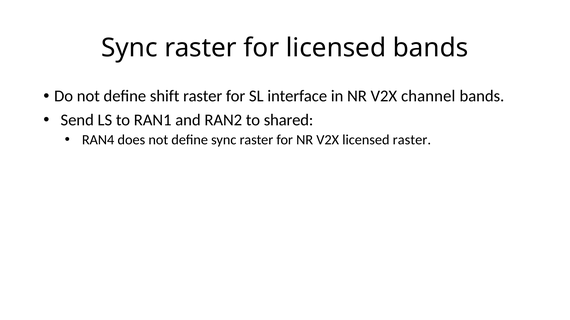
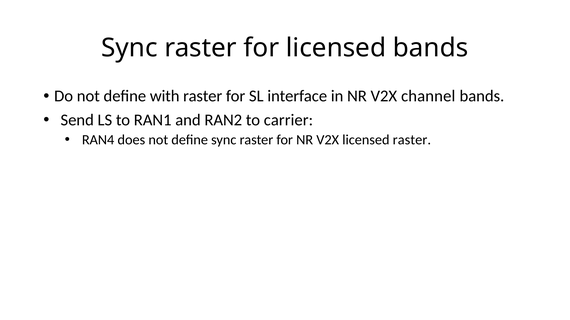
shift: shift -> with
shared: shared -> carrier
